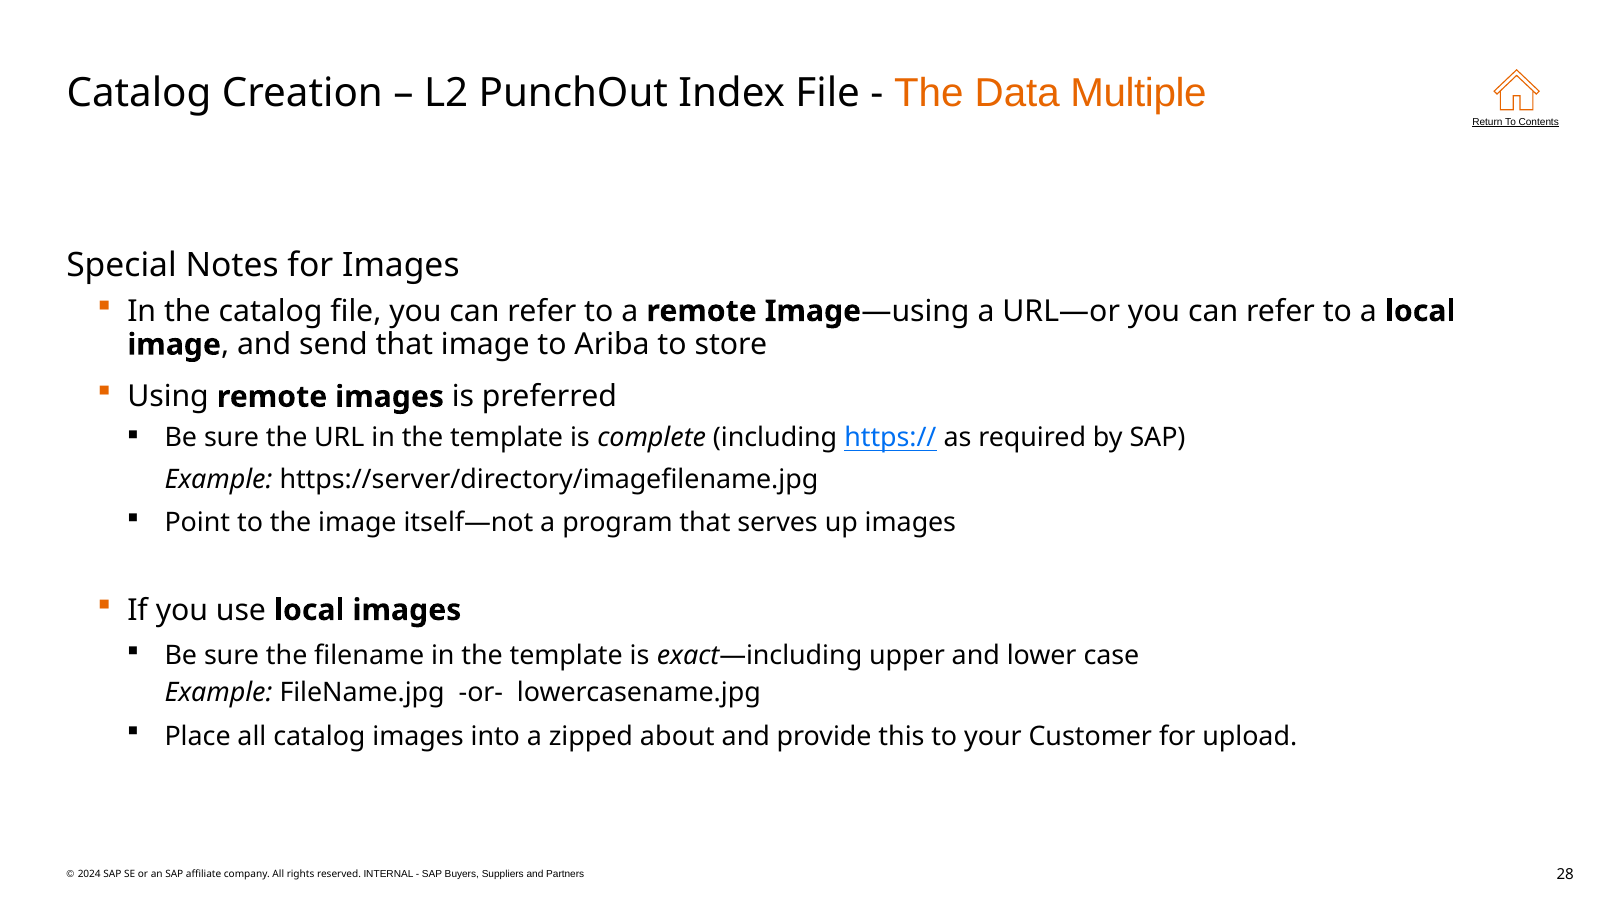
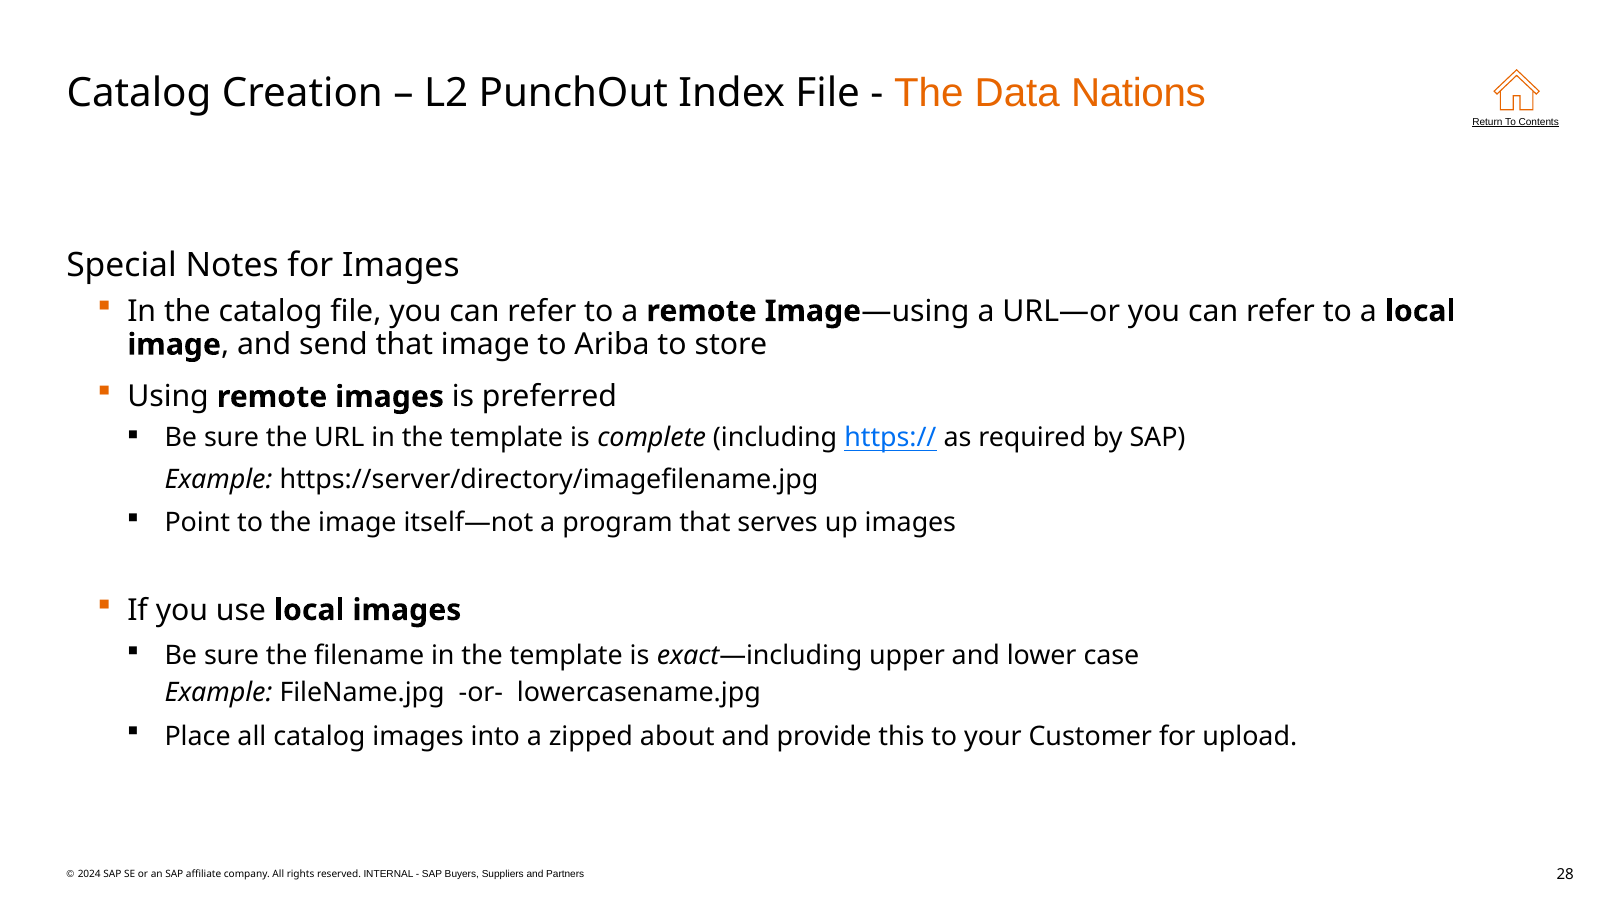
Multiple: Multiple -> Nations
